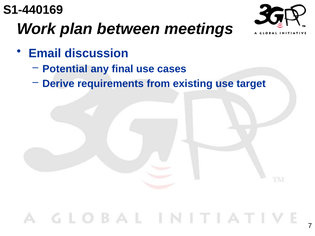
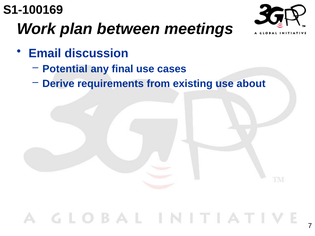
S1-440169: S1-440169 -> S1-100169
target: target -> about
